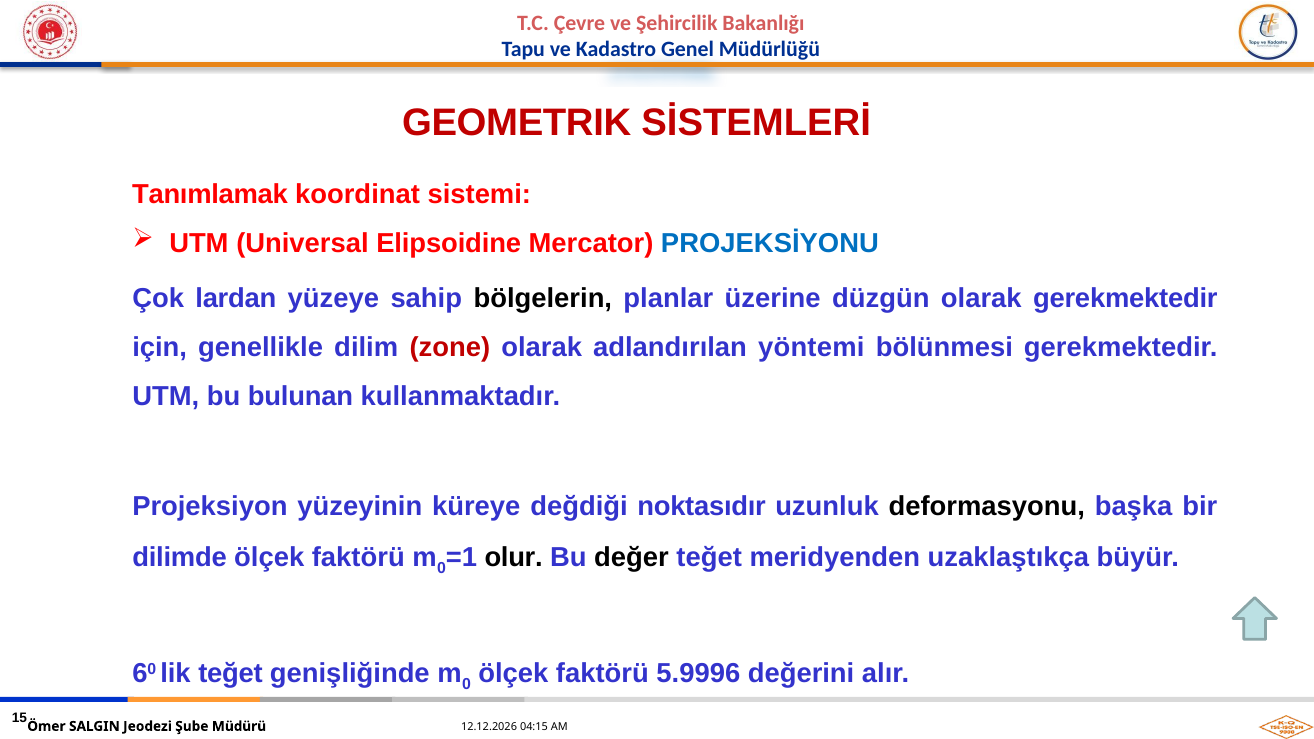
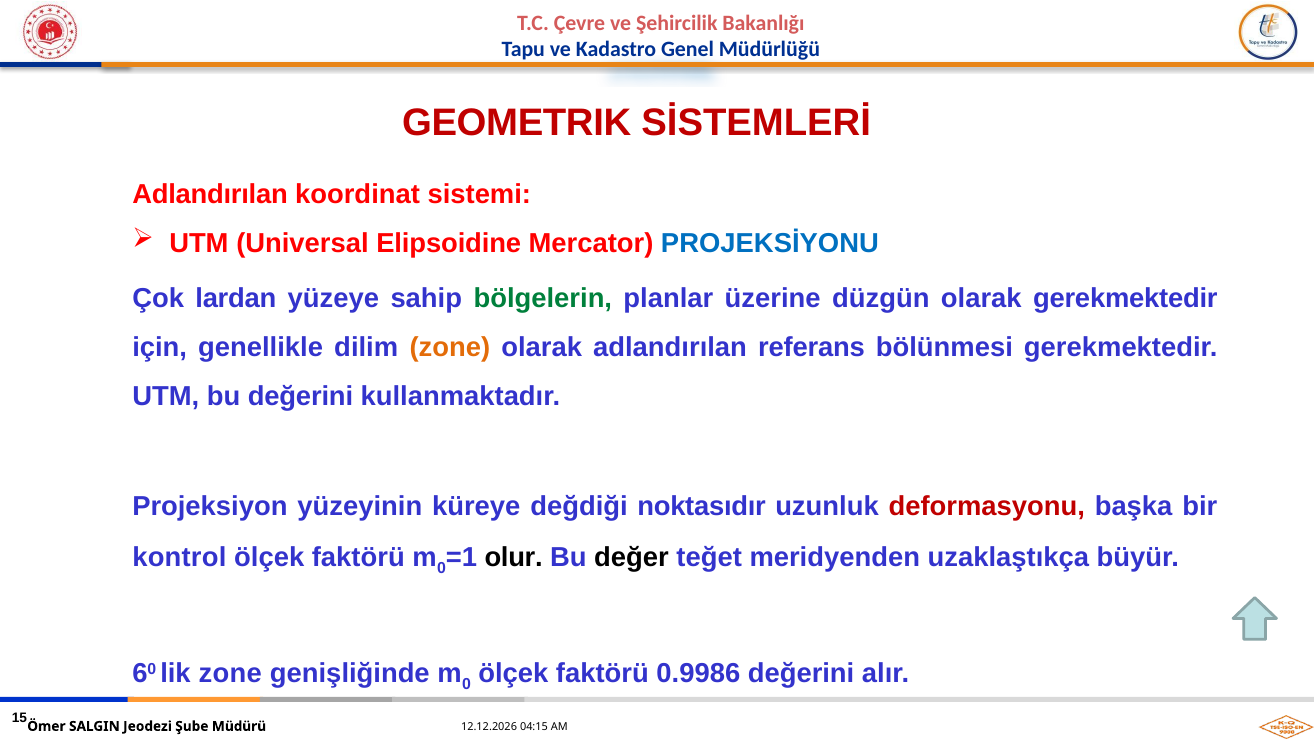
Tanımlamak at (210, 194): Tanımlamak -> Adlandırılan
bölgelerin colour: black -> green
zone at (450, 347) colour: red -> orange
yöntemi: yöntemi -> referans
bu bulunan: bulunan -> değerini
deformasyonu colour: black -> red
dilimde: dilimde -> kontrol
lik teğet: teğet -> zone
5.9996: 5.9996 -> 0.9986
